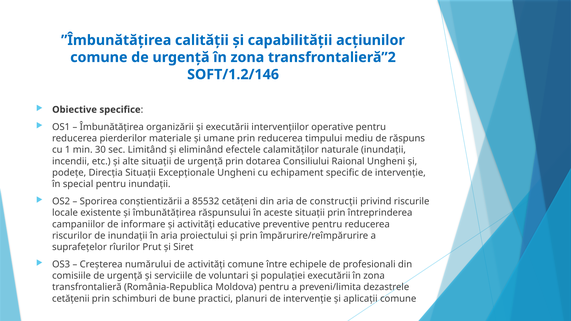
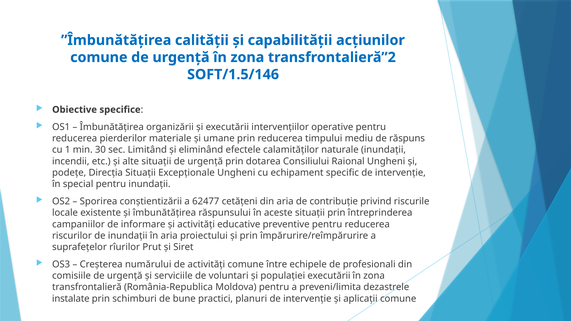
SOFT/1.2/146: SOFT/1.2/146 -> SOFT/1.5/146
85532: 85532 -> 62477
construcții: construcții -> contribuție
cetățenii: cetățenii -> instalate
